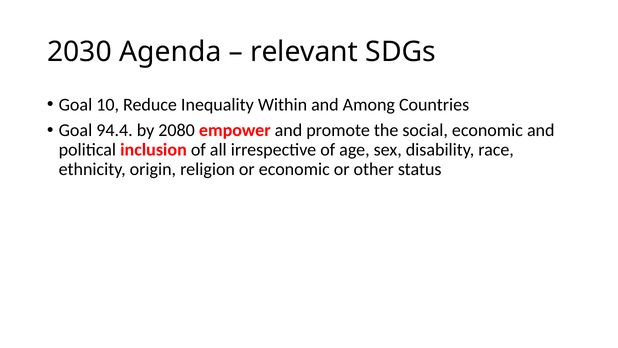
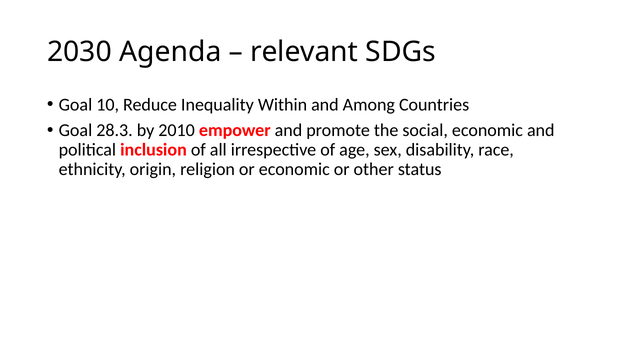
94.4: 94.4 -> 28.3
2080: 2080 -> 2010
